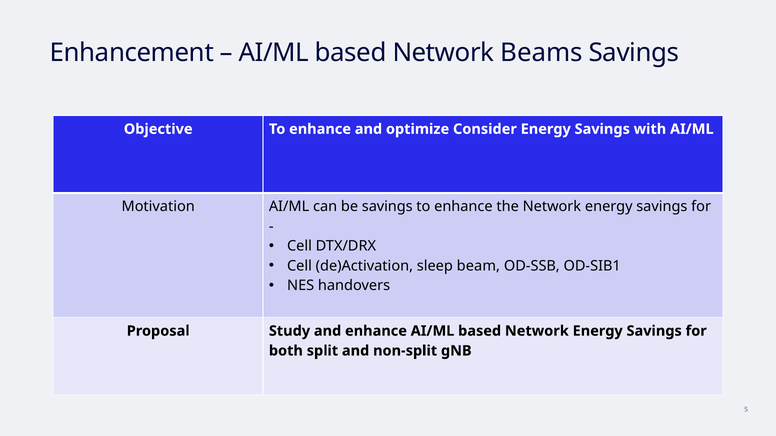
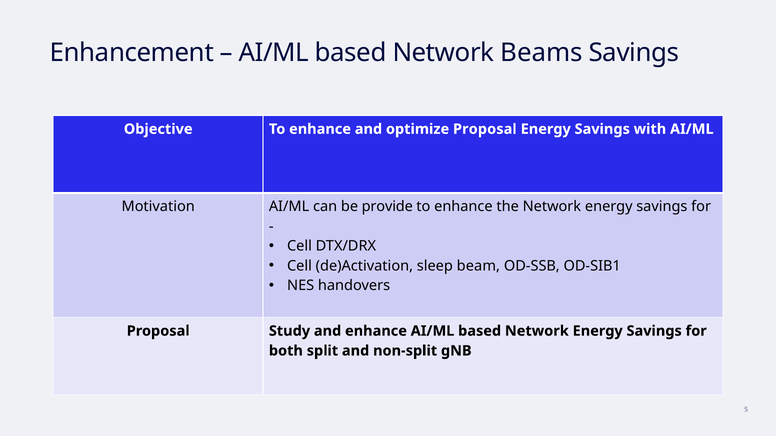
optimize Consider: Consider -> Proposal
be savings: savings -> provide
